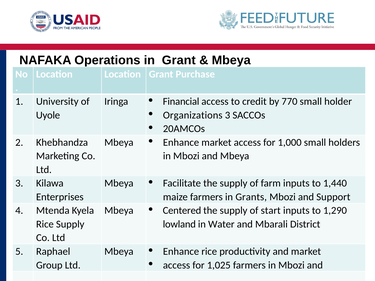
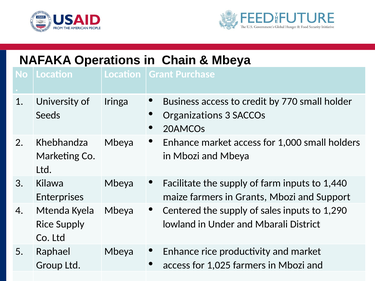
in Grant: Grant -> Chain
Financial: Financial -> Business
Uyole: Uyole -> Seeds
start: start -> sales
Water: Water -> Under
